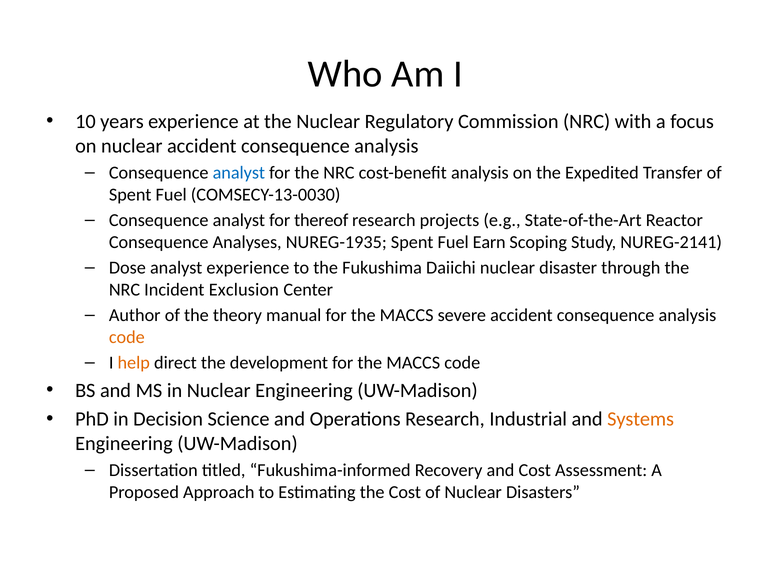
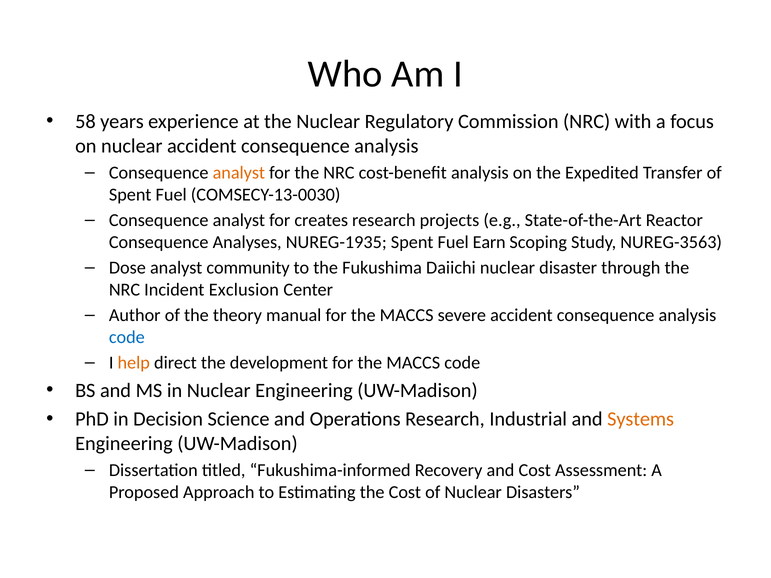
10: 10 -> 58
analyst at (239, 173) colour: blue -> orange
thereof: thereof -> creates
NUREG-2141: NUREG-2141 -> NUREG-3563
analyst experience: experience -> community
code at (127, 337) colour: orange -> blue
